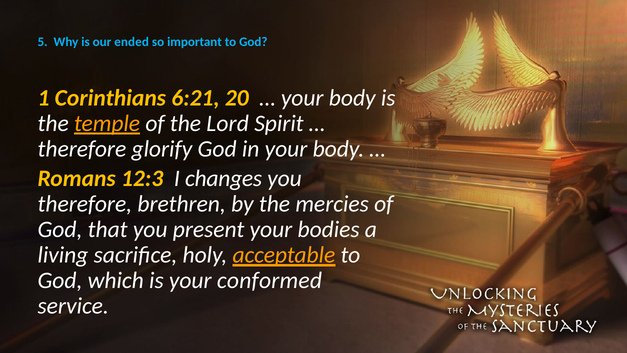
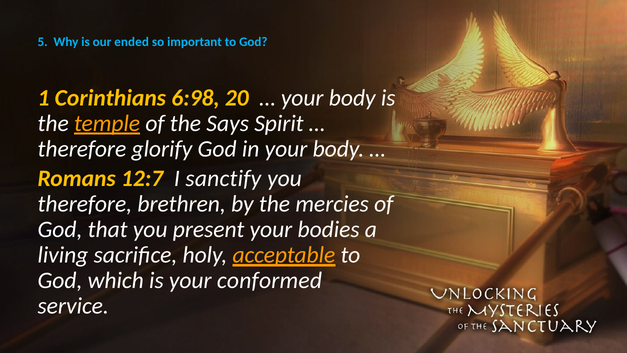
6:21: 6:21 -> 6:98
Lord: Lord -> Says
12:3: 12:3 -> 12:7
changes: changes -> sanctify
